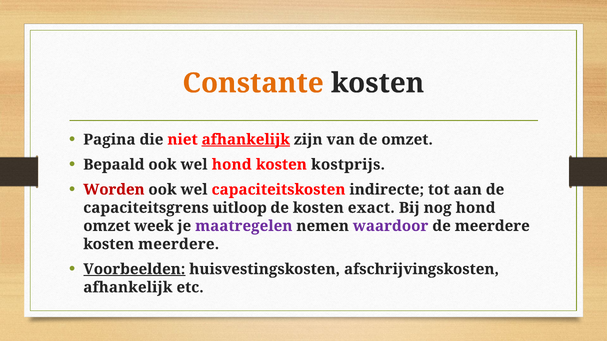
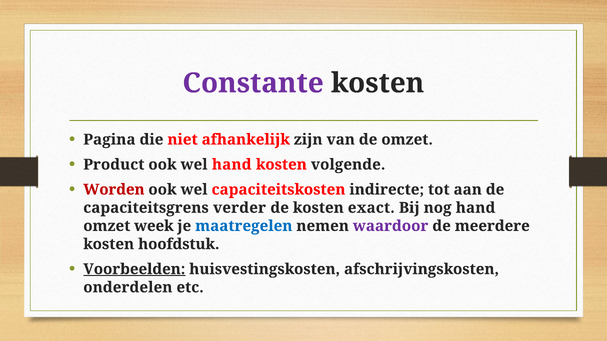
Constante colour: orange -> purple
afhankelijk at (246, 140) underline: present -> none
Bepaald: Bepaald -> Product
wel hond: hond -> hand
kostprijs: kostprijs -> volgende
uitloop: uitloop -> verder
nog hond: hond -> hand
maatregelen colour: purple -> blue
kosten meerdere: meerdere -> hoofdstuk
afhankelijk at (128, 288): afhankelijk -> onderdelen
